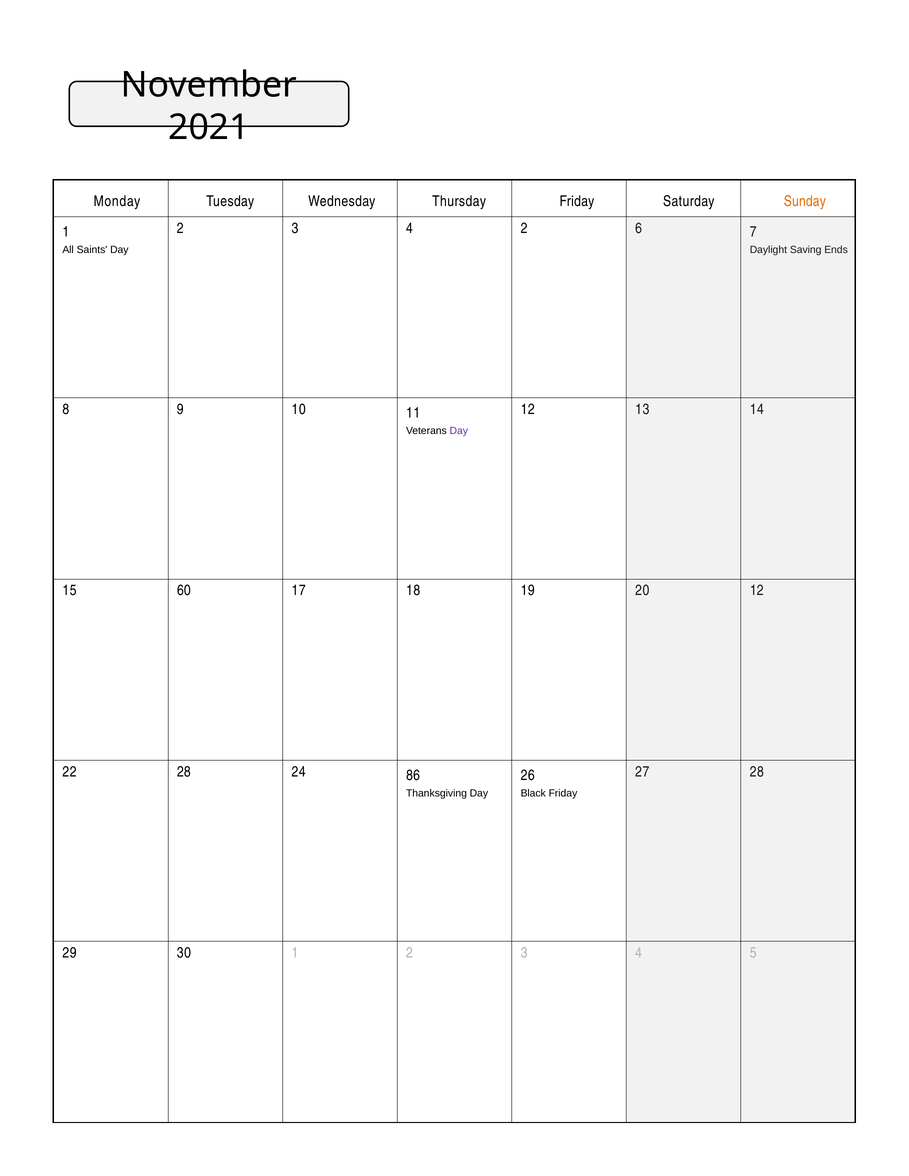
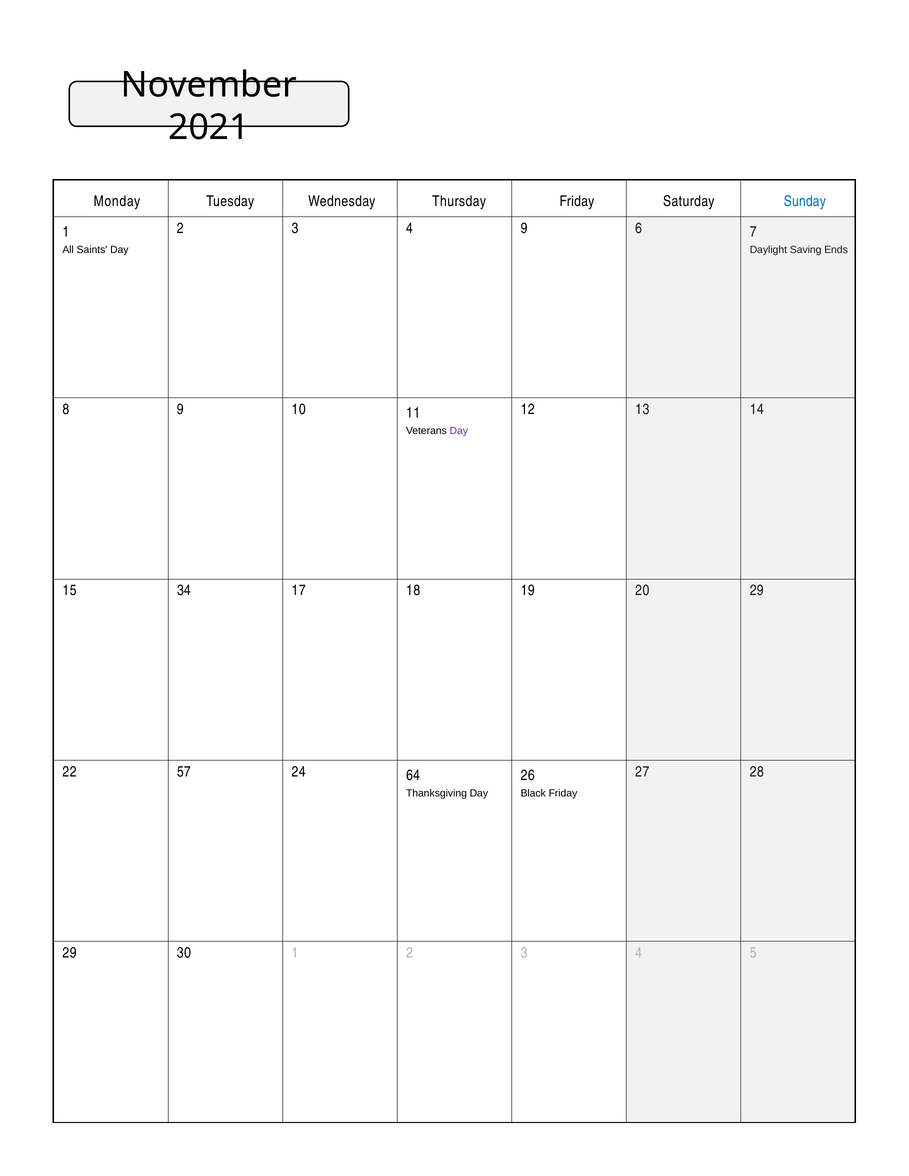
Sunday colour: orange -> blue
4 2: 2 -> 9
60: 60 -> 34
20 12: 12 -> 29
22 28: 28 -> 57
86: 86 -> 64
